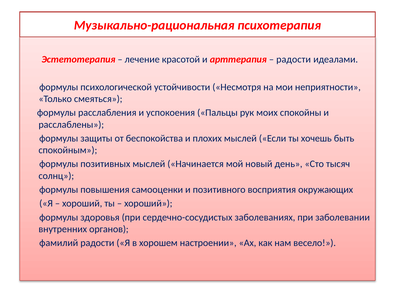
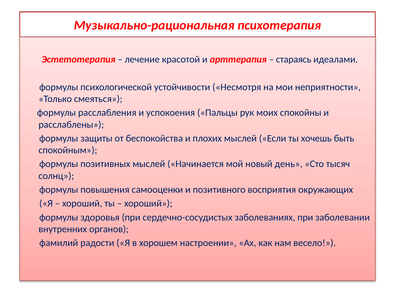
радости at (294, 59): радости -> стараясь
